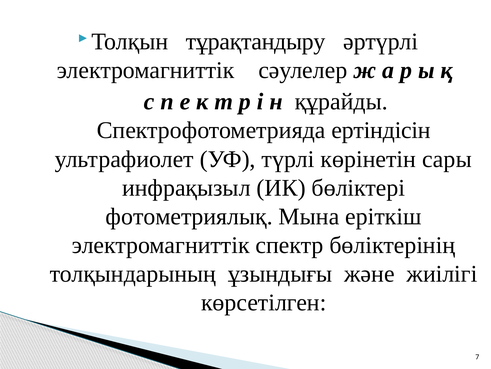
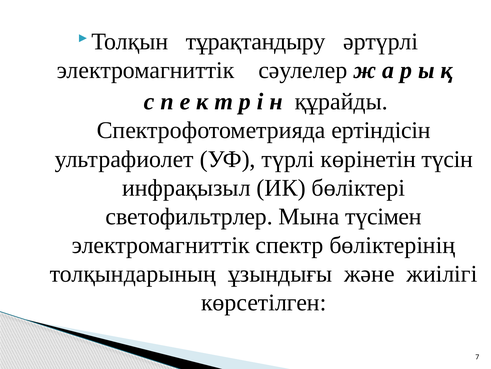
сары: сары -> түсін
фотометриялық: фотометриялық -> светофильтрлер
еріткіш: еріткіш -> түсімен
